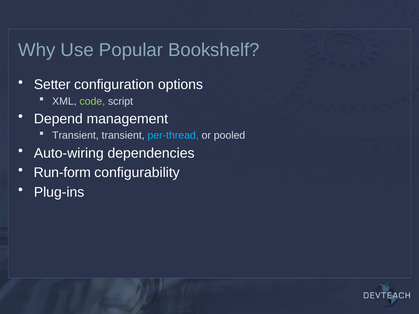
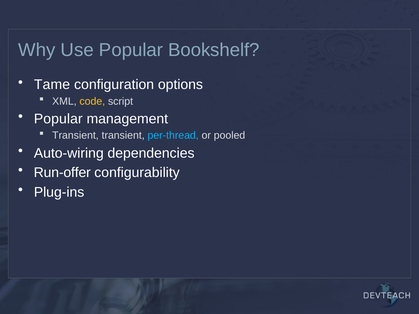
Setter: Setter -> Tame
code colour: light green -> yellow
Depend at (58, 119): Depend -> Popular
Run-form: Run-form -> Run-offer
